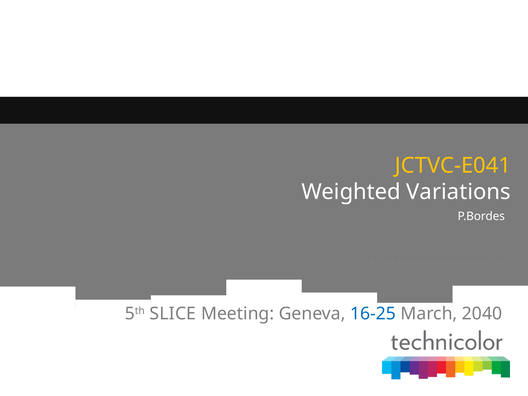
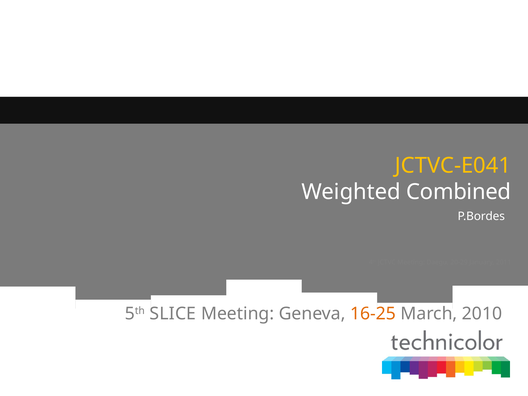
Variations: Variations -> Combined
16-25 colour: blue -> orange
2040: 2040 -> 2010
